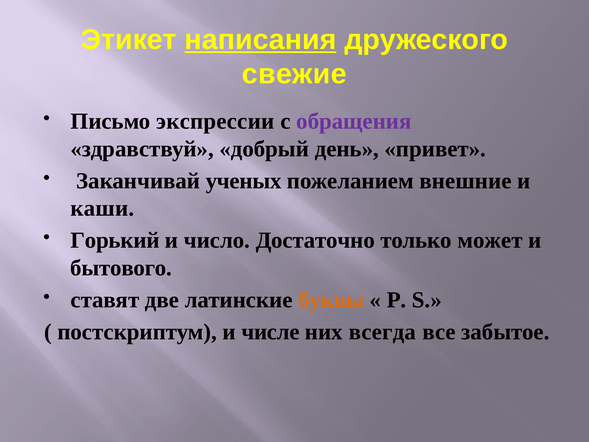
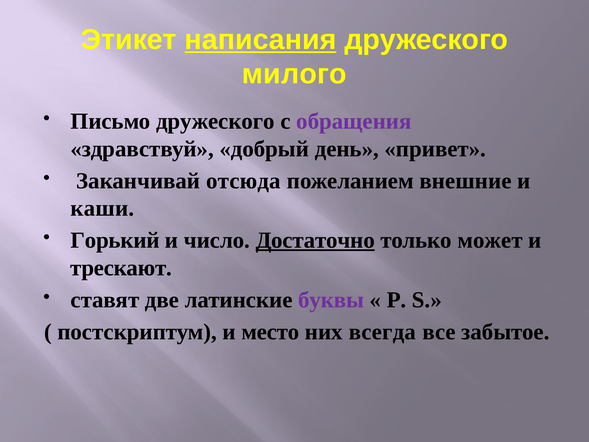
свежие: свежие -> милого
Письмо экспрессии: экспрессии -> дружеского
ученых: ученых -> отсюда
Достаточно underline: none -> present
бытового: бытового -> трескают
буквы colour: orange -> purple
числе: числе -> место
